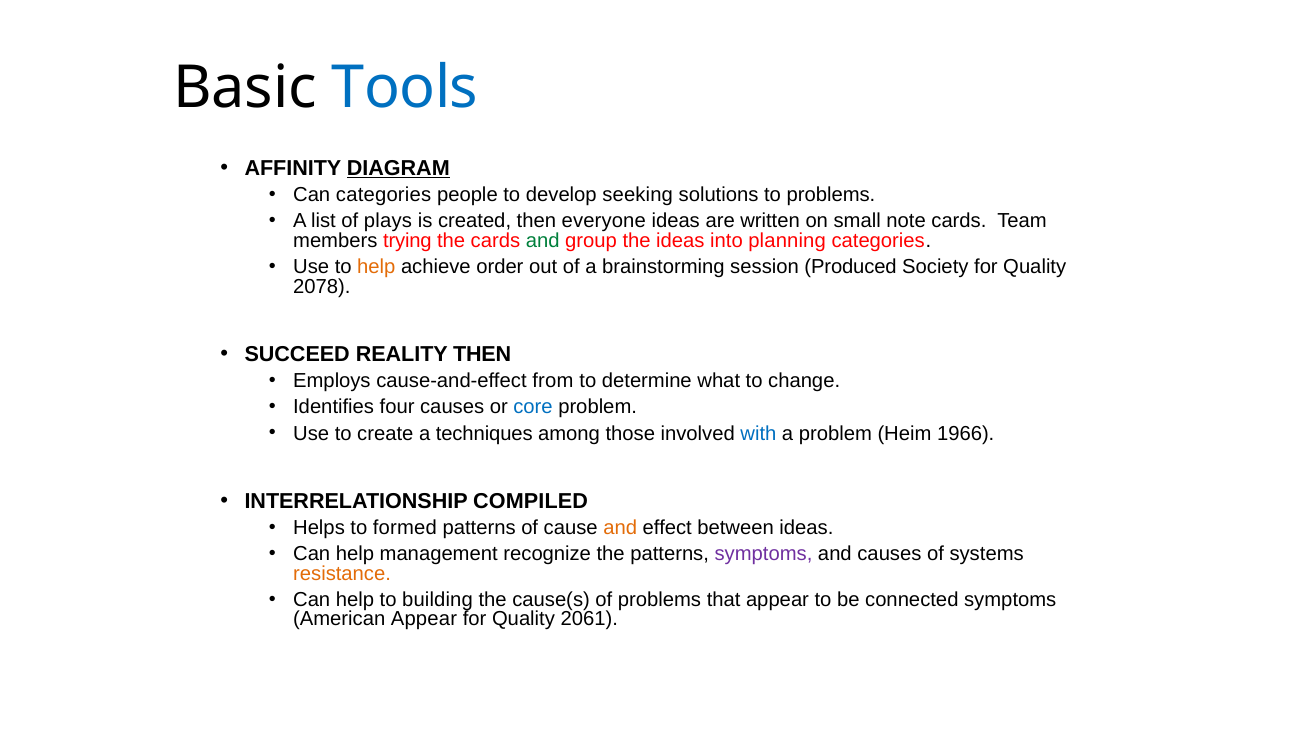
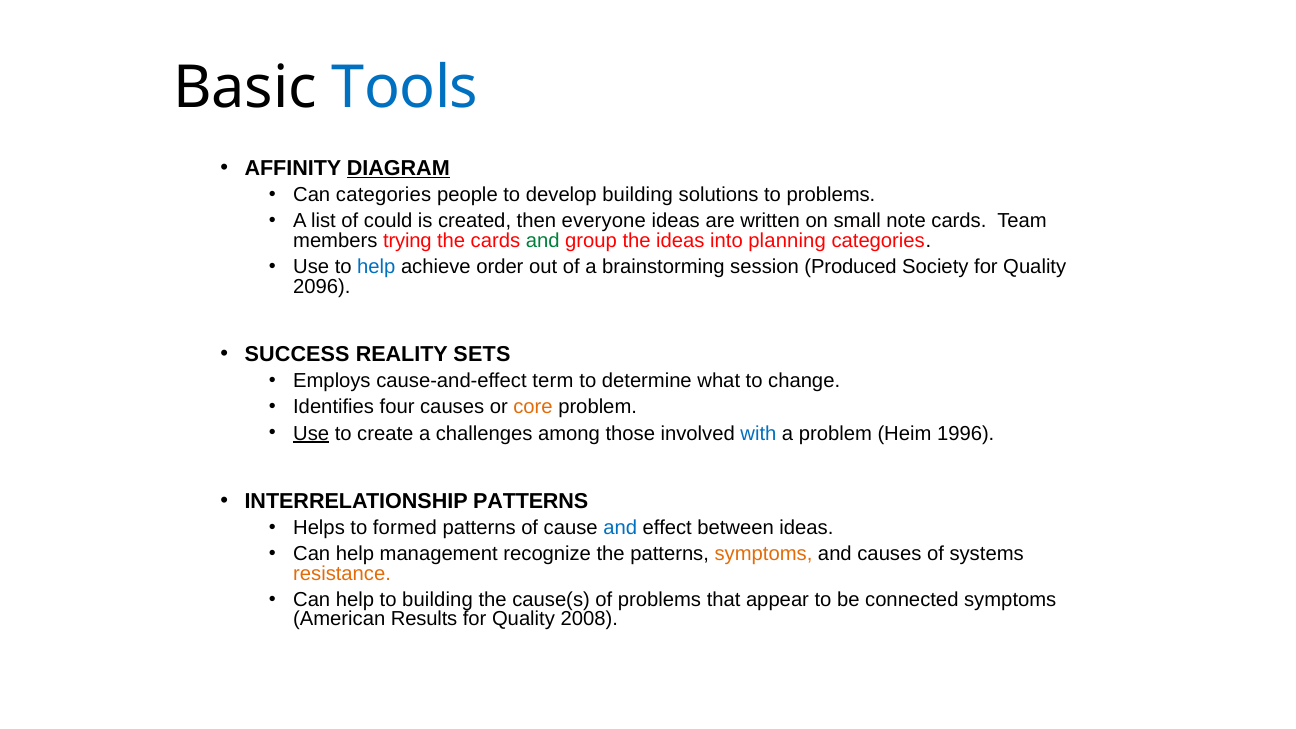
develop seeking: seeking -> building
plays: plays -> could
help at (376, 267) colour: orange -> blue
2078: 2078 -> 2096
SUCCEED: SUCCEED -> SUCCESS
REALITY THEN: THEN -> SETS
from: from -> term
core colour: blue -> orange
Use at (311, 433) underline: none -> present
techniques: techniques -> challenges
1966: 1966 -> 1996
INTERRELATIONSHIP COMPILED: COMPILED -> PATTERNS
and at (620, 528) colour: orange -> blue
symptoms at (764, 554) colour: purple -> orange
American Appear: Appear -> Results
2061: 2061 -> 2008
